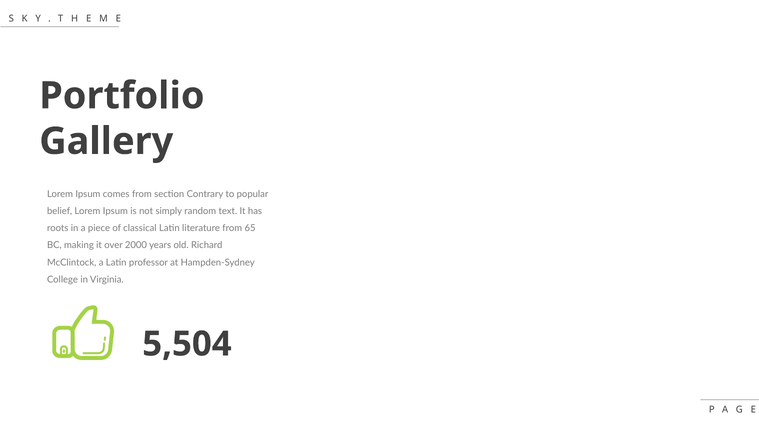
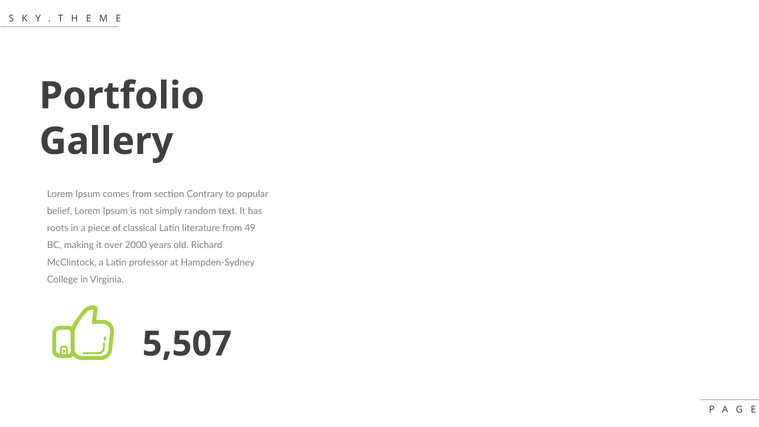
65: 65 -> 49
5,504: 5,504 -> 5,507
